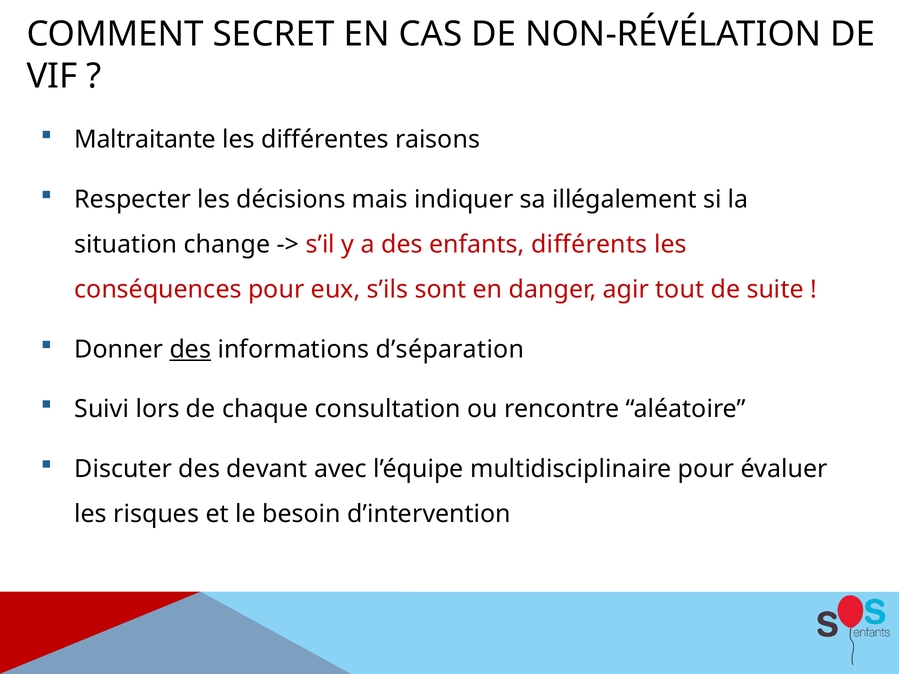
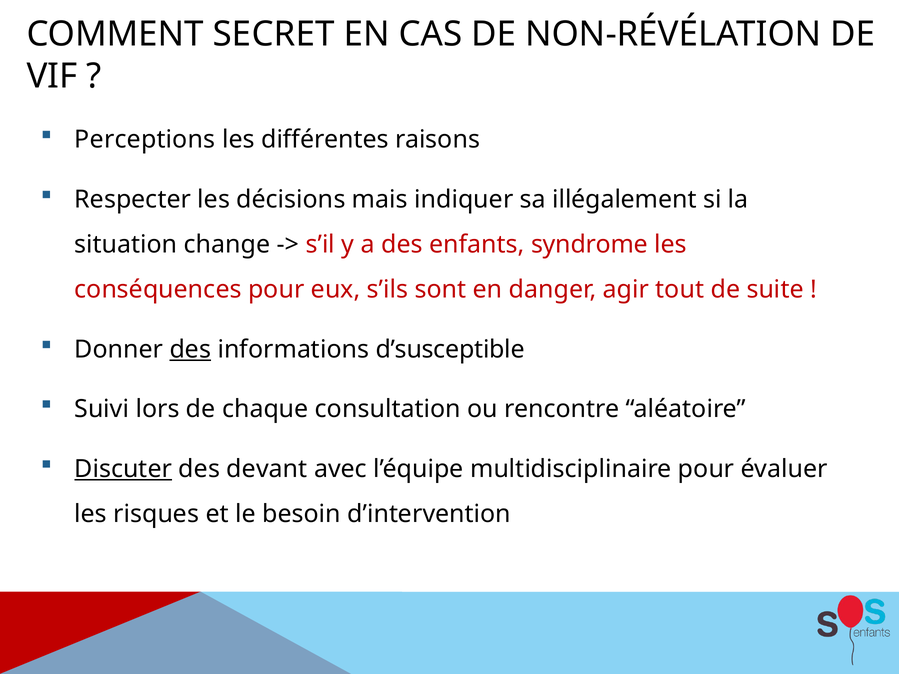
Maltraitante: Maltraitante -> Perceptions
différents: différents -> syndrome
d’séparation: d’séparation -> d’susceptible
Discuter underline: none -> present
